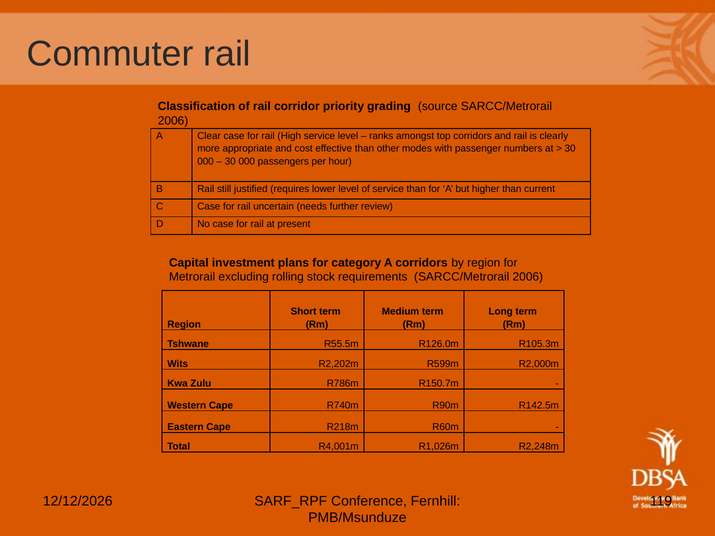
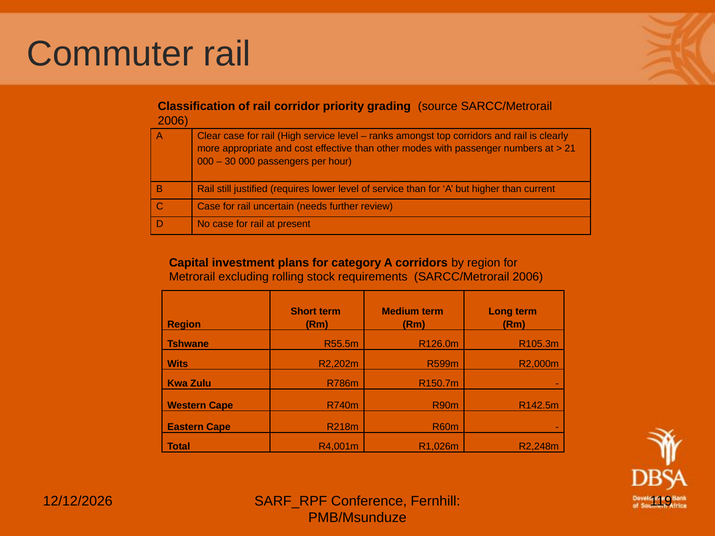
30 at (570, 149): 30 -> 21
